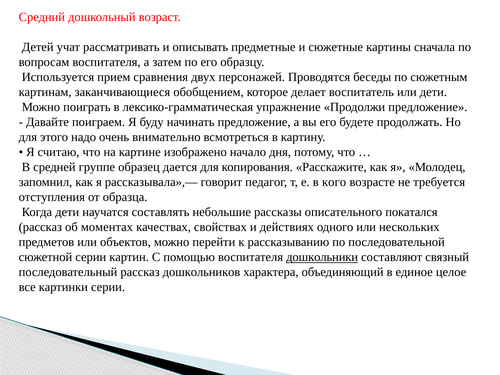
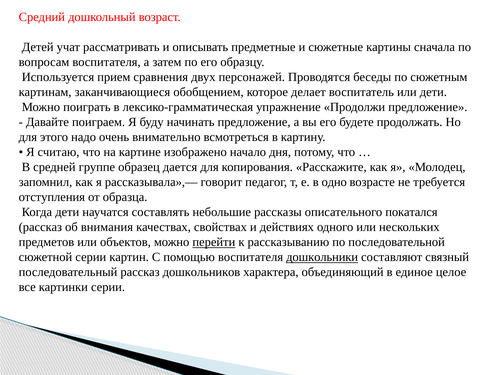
кого: кого -> одно
моментах: моментах -> внимания
перейти underline: none -> present
